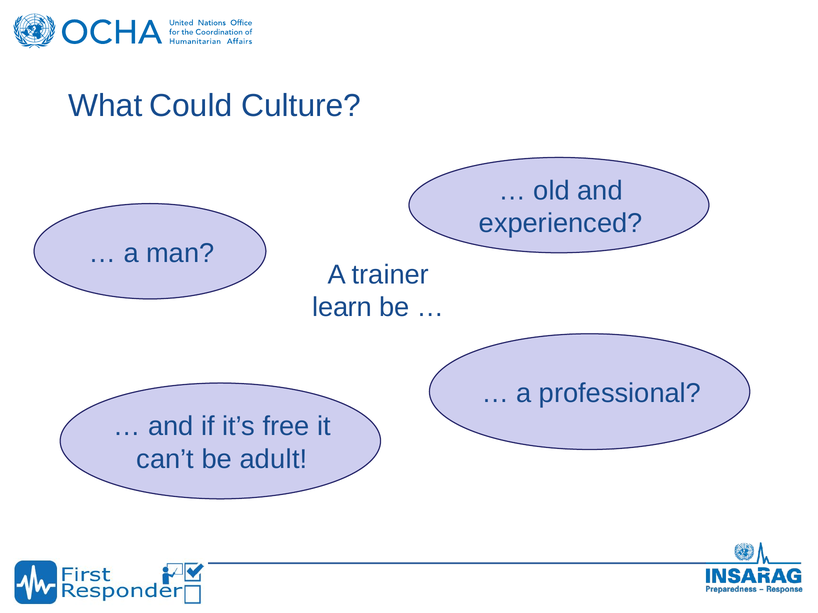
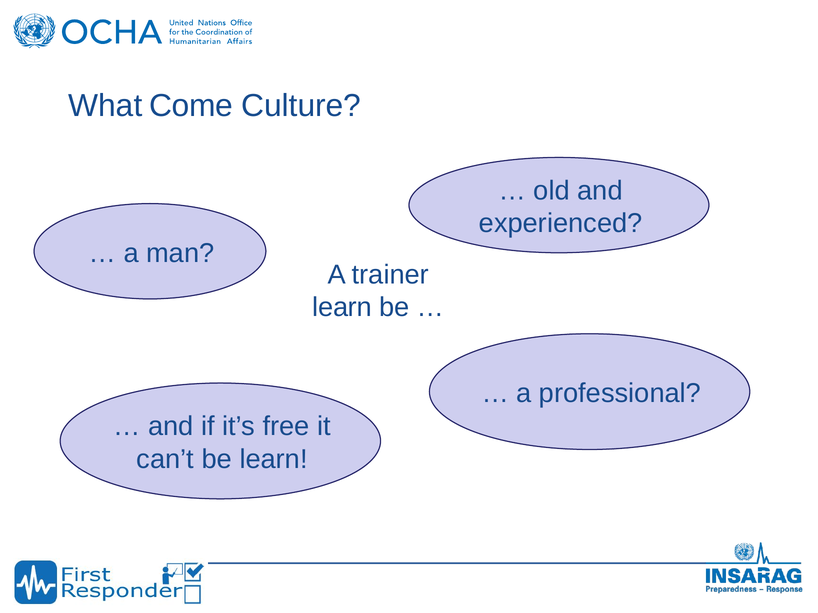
Could: Could -> Come
be adult: adult -> learn
